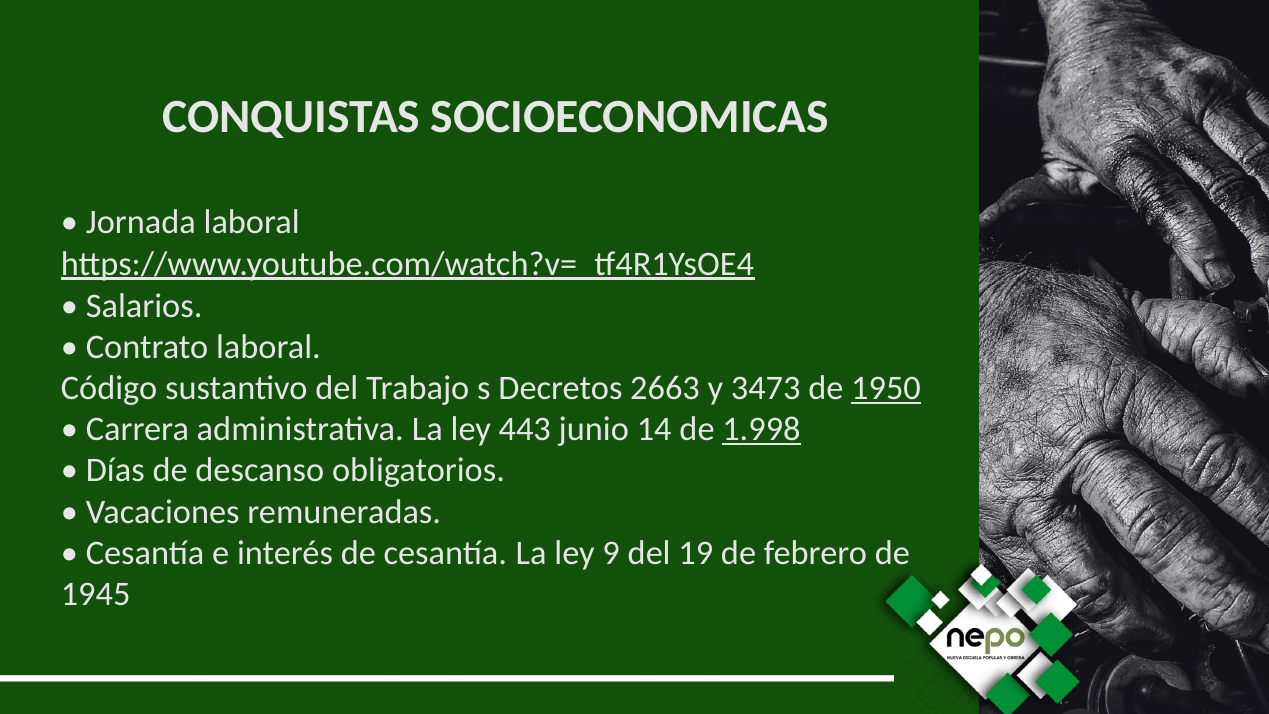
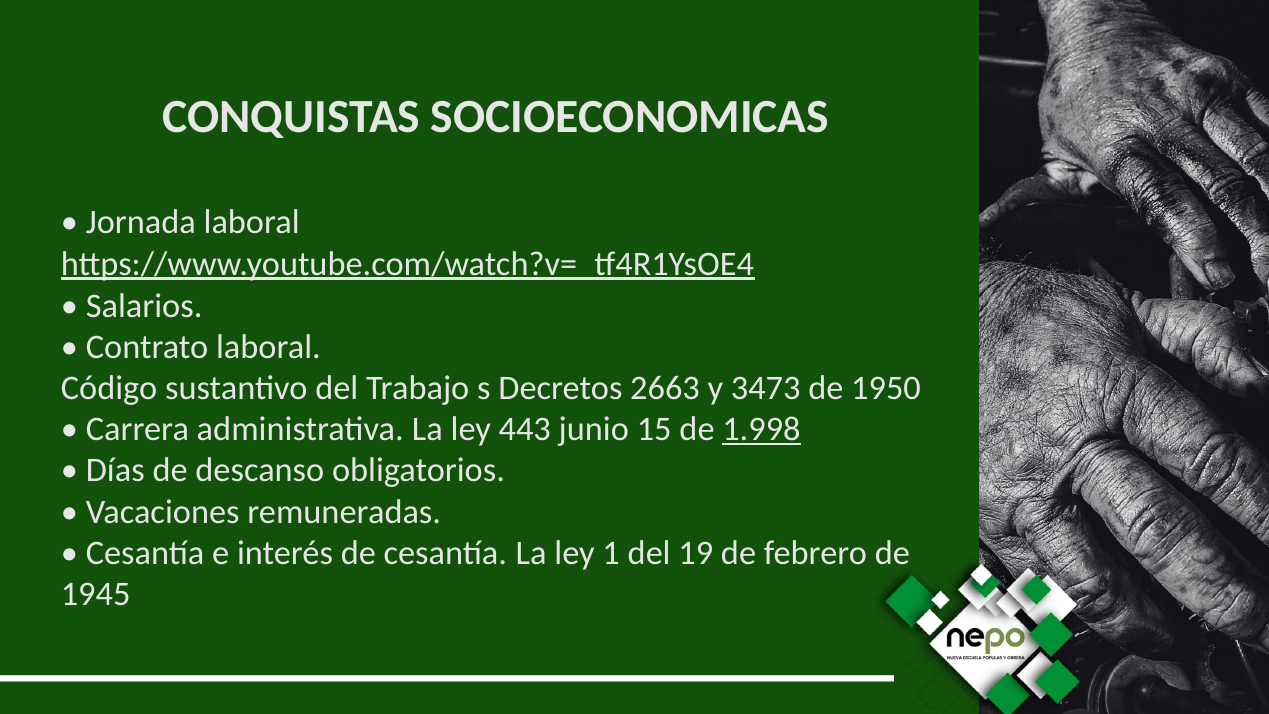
1950 underline: present -> none
14: 14 -> 15
9: 9 -> 1
